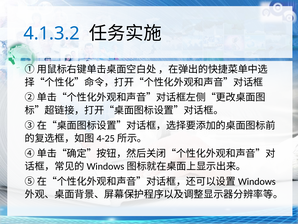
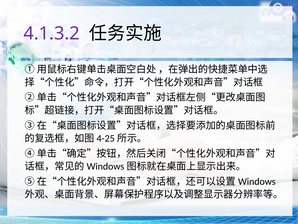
4.1.3.2 colour: blue -> purple
